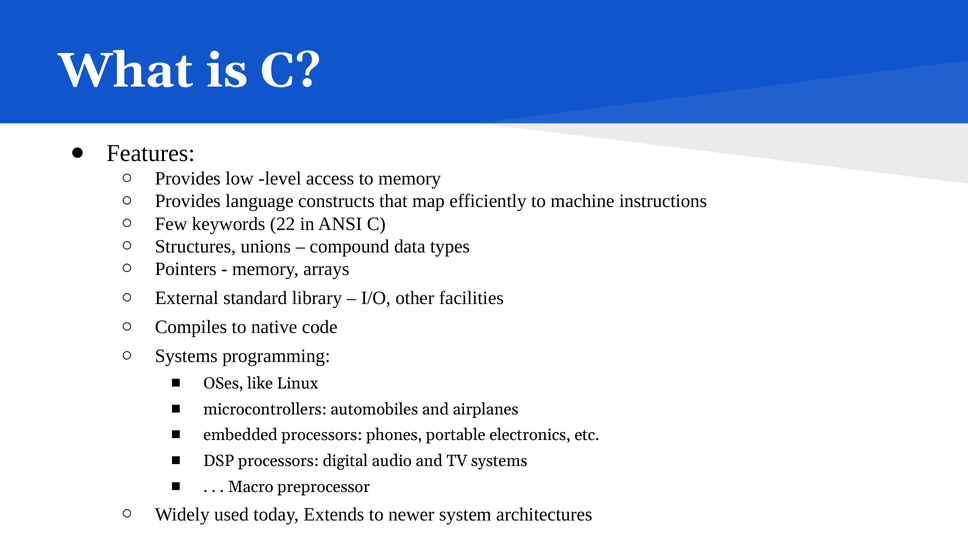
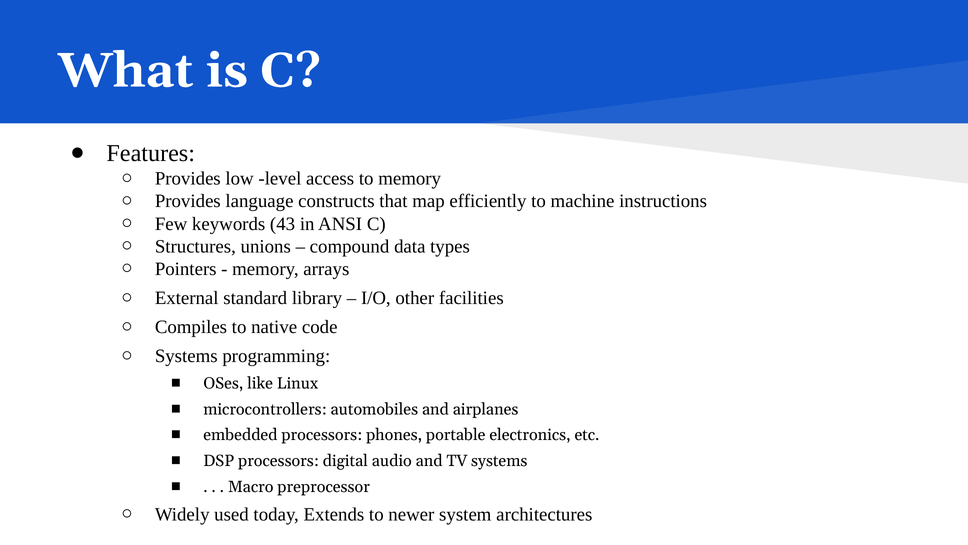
22: 22 -> 43
